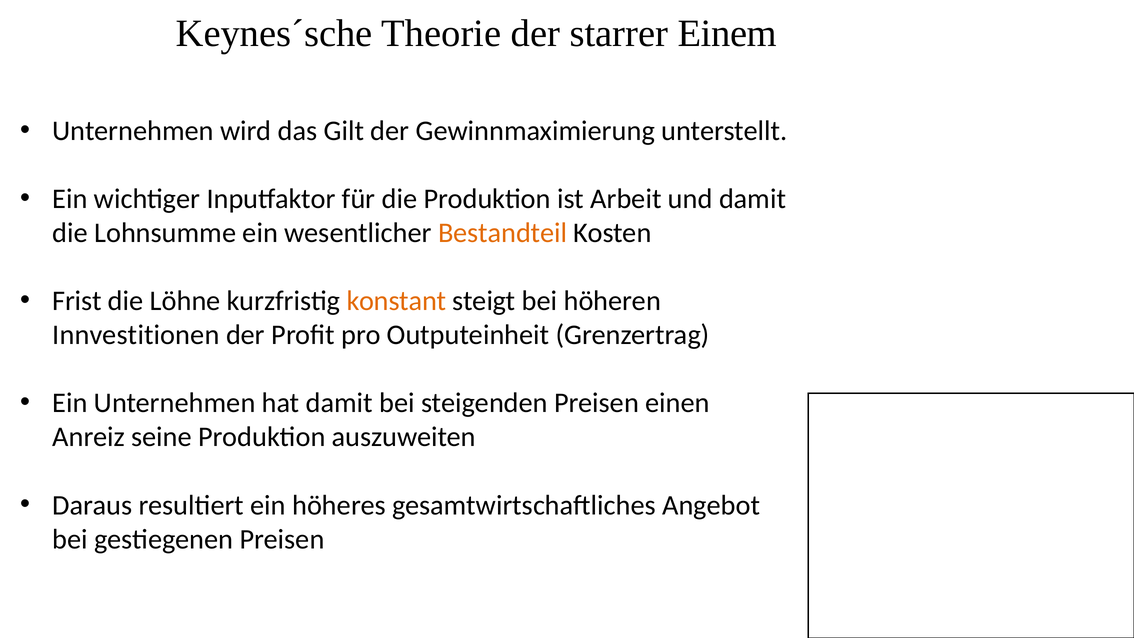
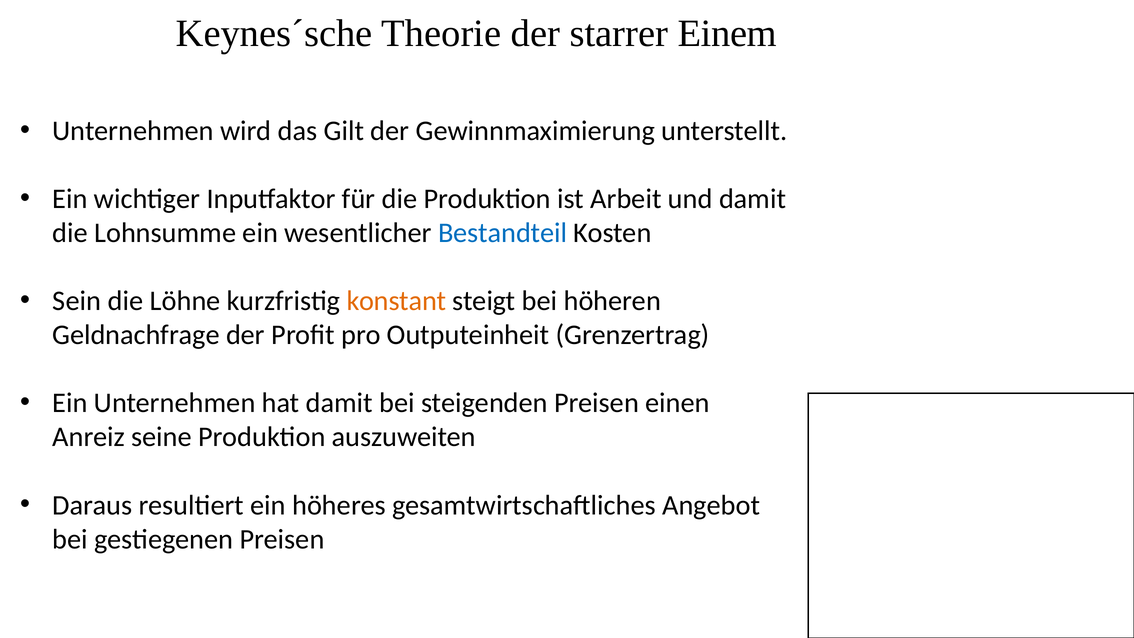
Bestandteil colour: orange -> blue
Frist: Frist -> Sein
Innvestitionen: Innvestitionen -> Geldnachfrage
